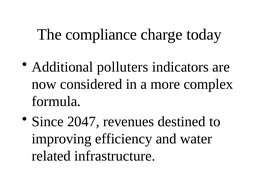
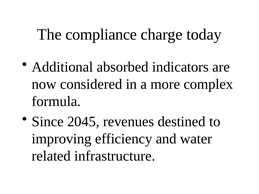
polluters: polluters -> absorbed
2047: 2047 -> 2045
